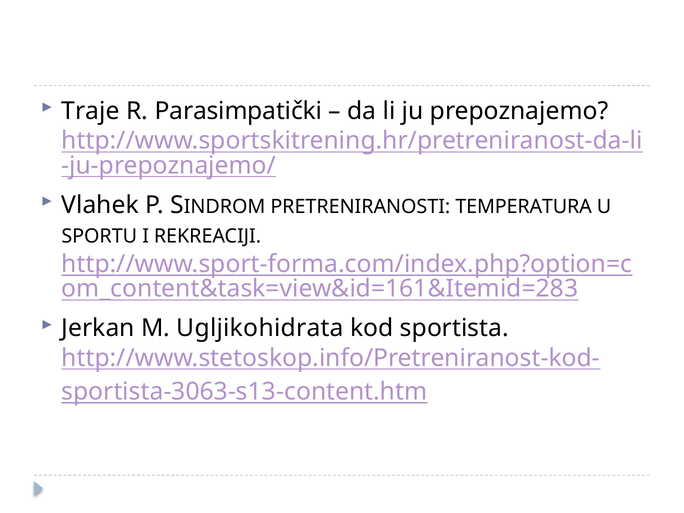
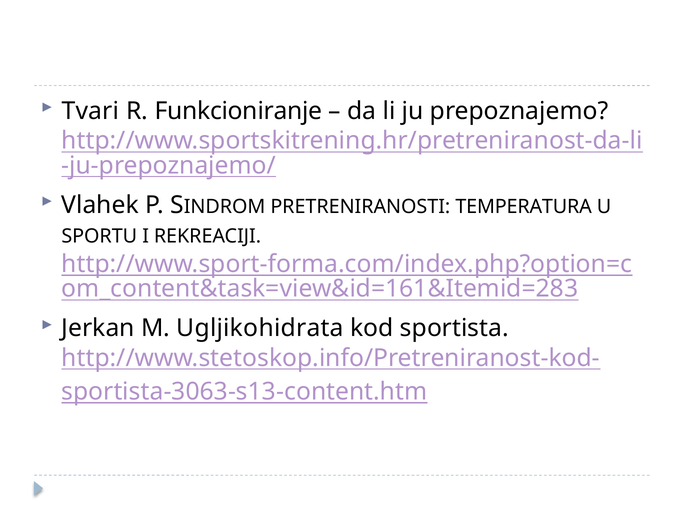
Traje: Traje -> Tvari
Parasimpatički: Parasimpatički -> Funkcioniranje
